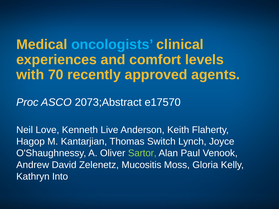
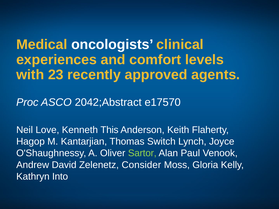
oncologists colour: light blue -> white
70: 70 -> 23
2073;Abstract: 2073;Abstract -> 2042;Abstract
Live: Live -> This
Mucositis: Mucositis -> Consider
